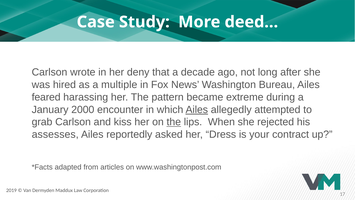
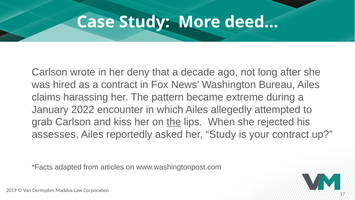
a multiple: multiple -> contract
feared: feared -> claims
2000: 2000 -> 2022
Ailes at (197, 109) underline: present -> none
her Dress: Dress -> Study
